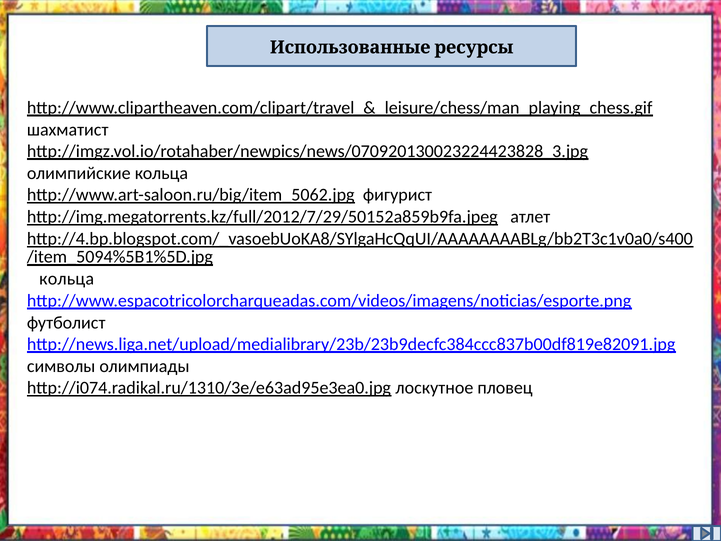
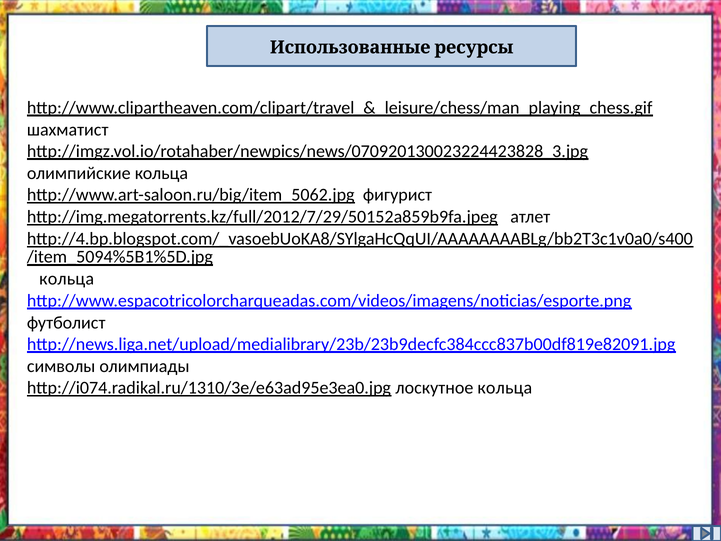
лоскутное пловец: пловец -> кольца
